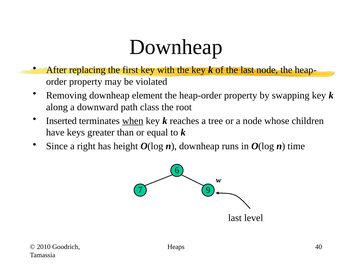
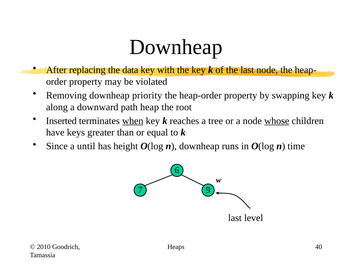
first: first -> data
element: element -> priority
class: class -> heap
whose underline: none -> present
right: right -> until
